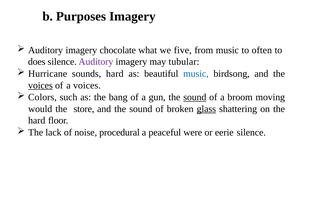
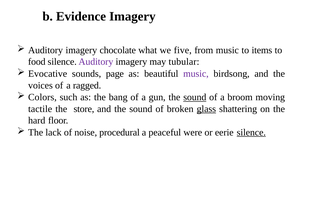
Purposes: Purposes -> Evidence
often: often -> items
does: does -> food
Hurricane: Hurricane -> Evocative
sounds hard: hard -> page
music at (196, 74) colour: blue -> purple
voices at (40, 85) underline: present -> none
a voices: voices -> ragged
would: would -> tactile
silence at (251, 133) underline: none -> present
